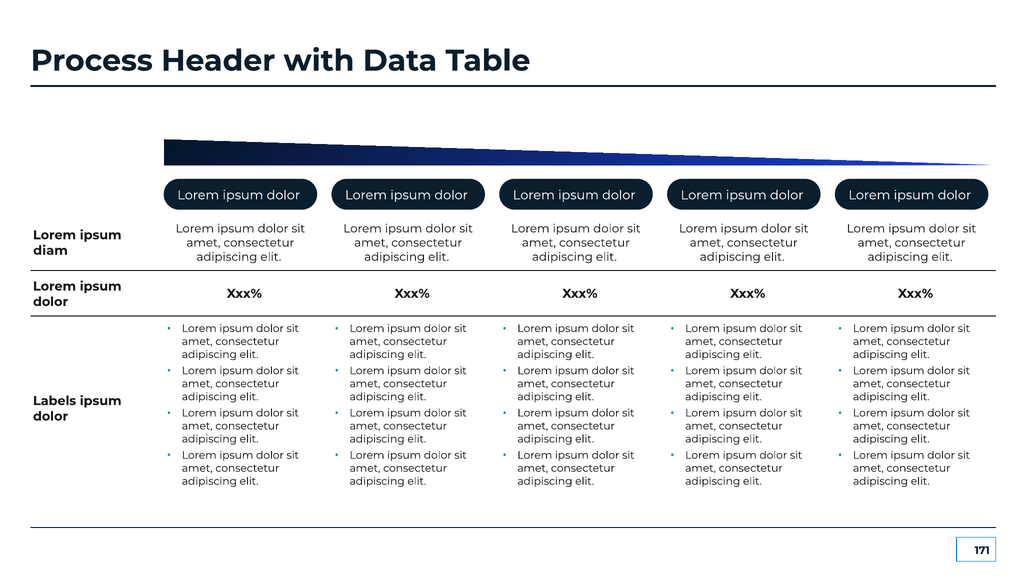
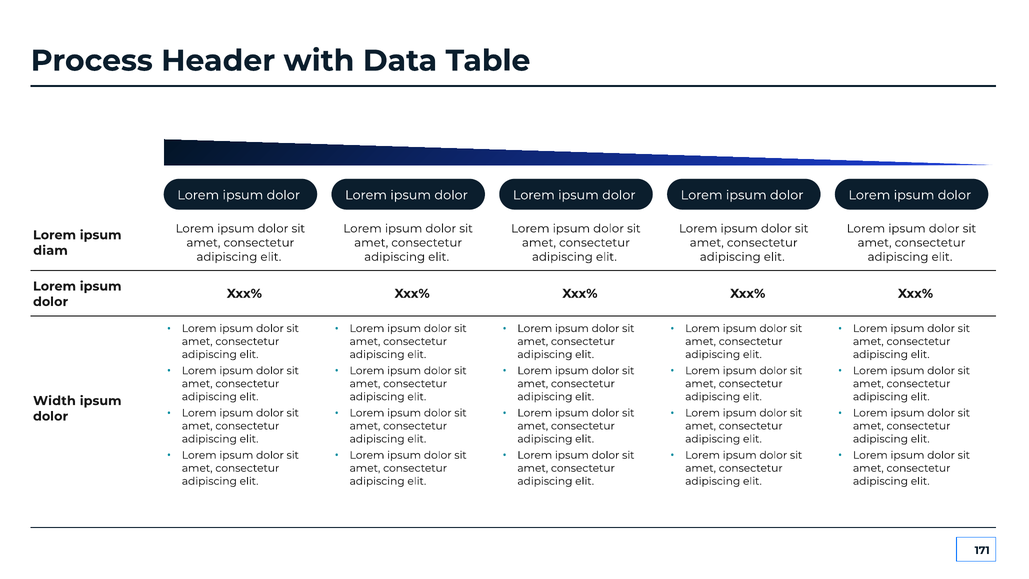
Labels: Labels -> Width
